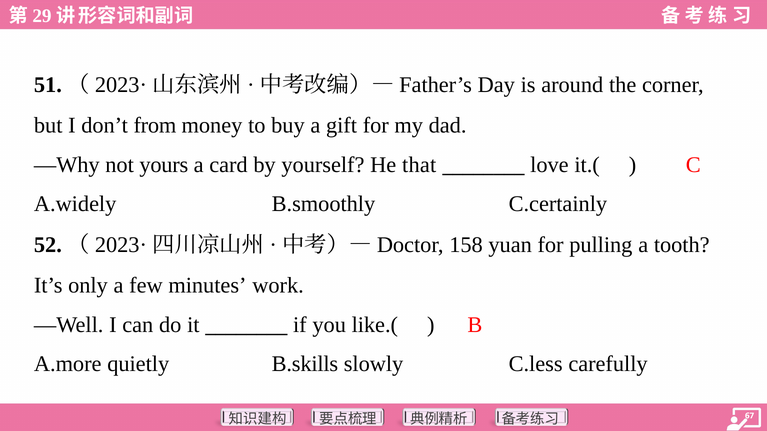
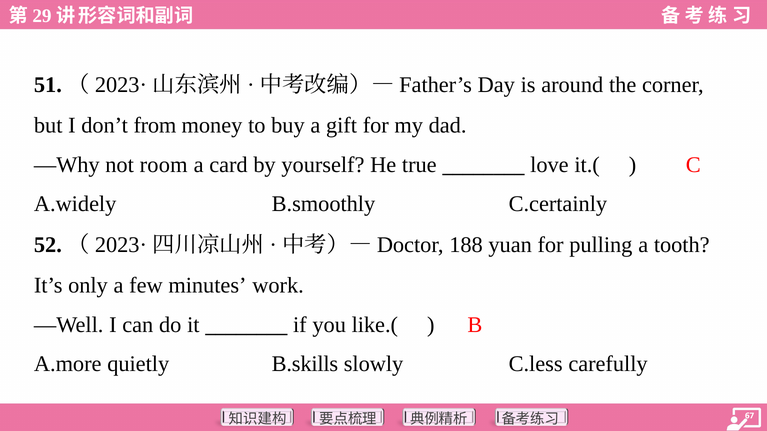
yours: yours -> room
that: that -> true
158: 158 -> 188
